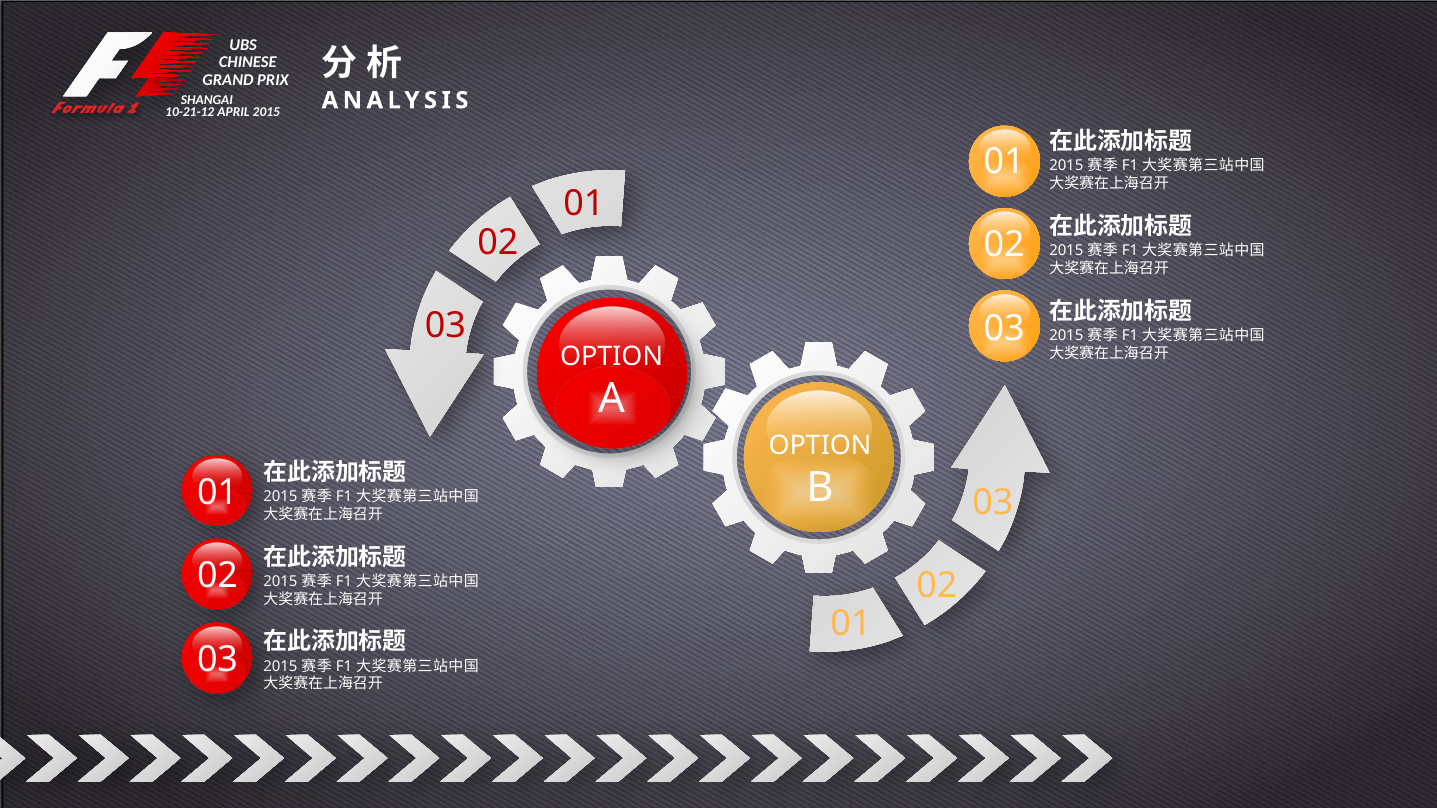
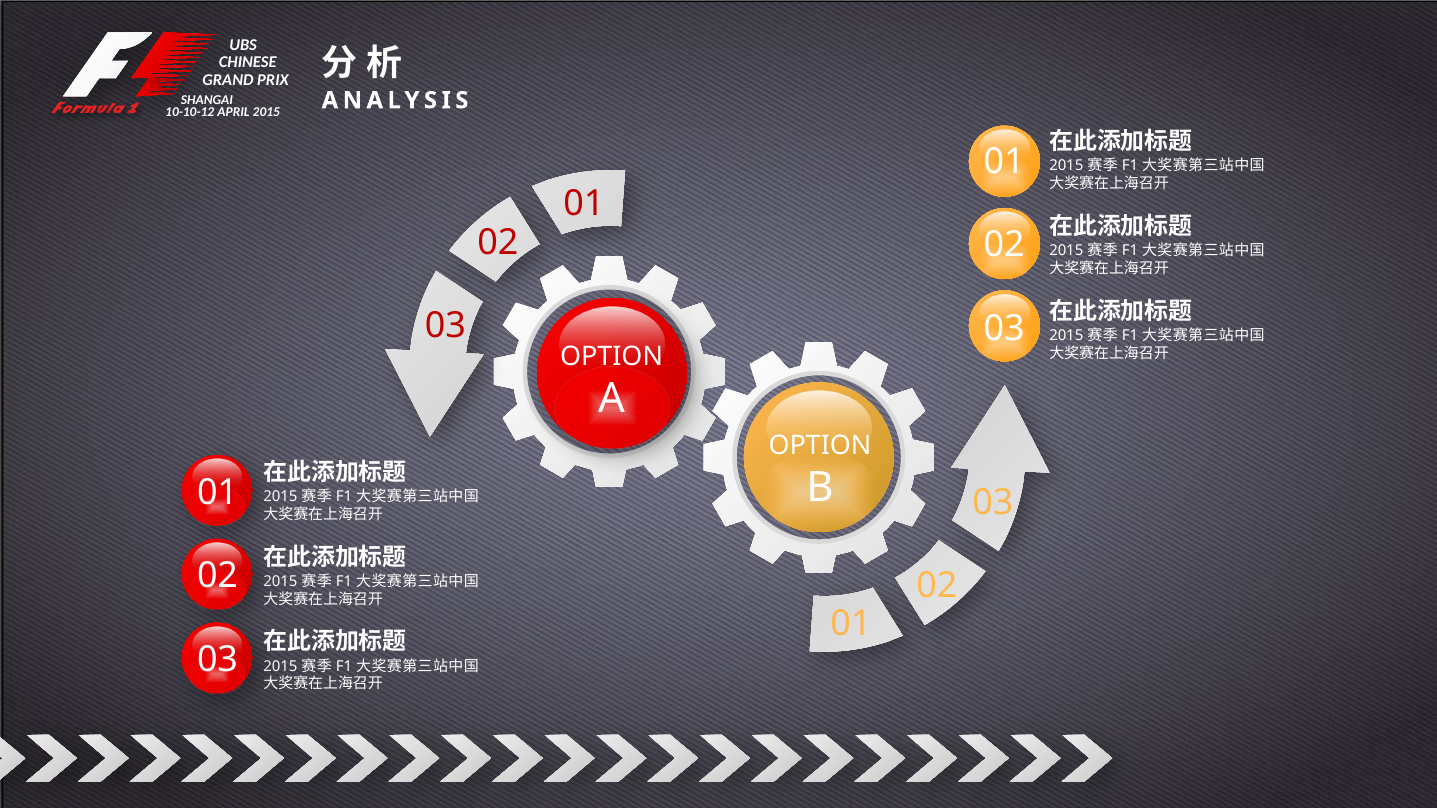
10-21-12: 10-21-12 -> 10-10-12
